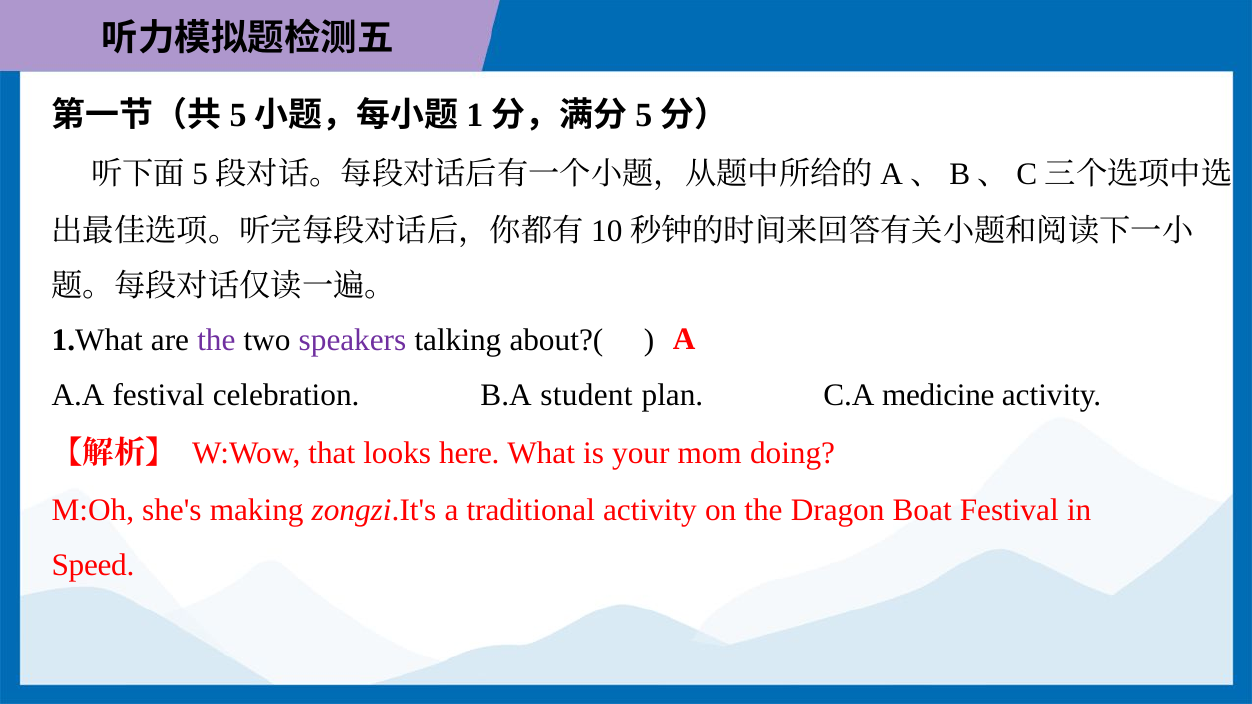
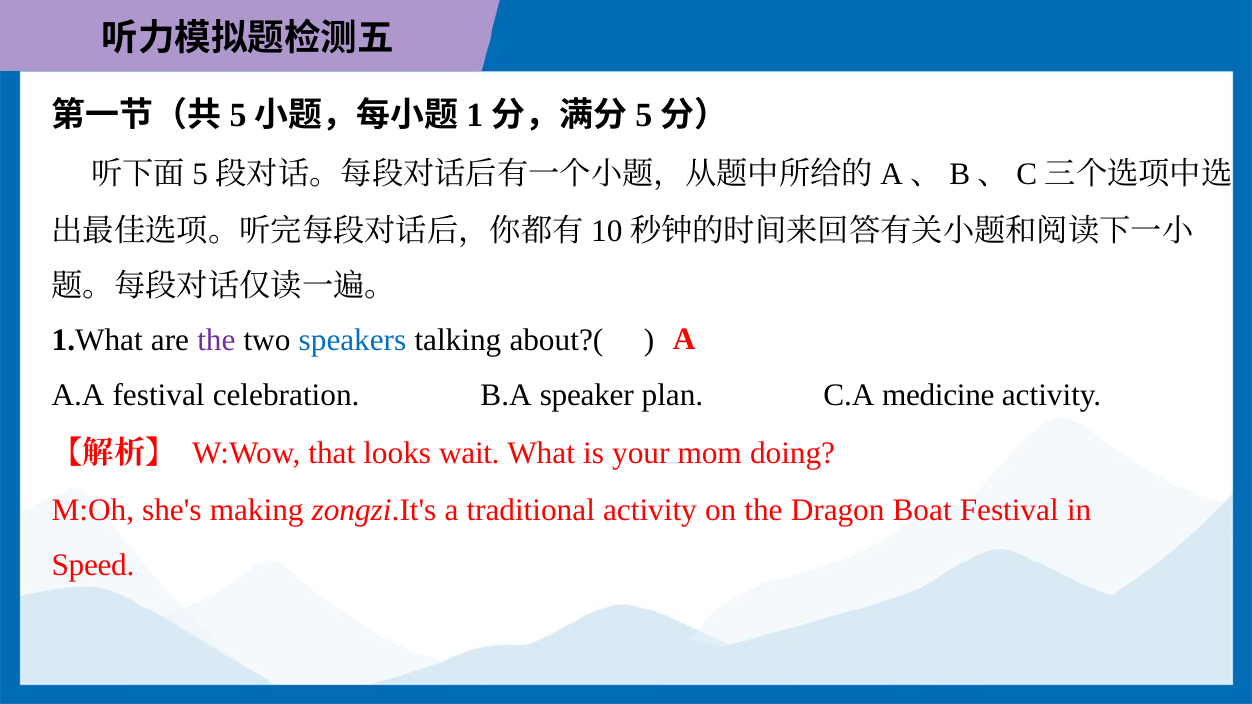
speakers colour: purple -> blue
student: student -> speaker
here: here -> wait
